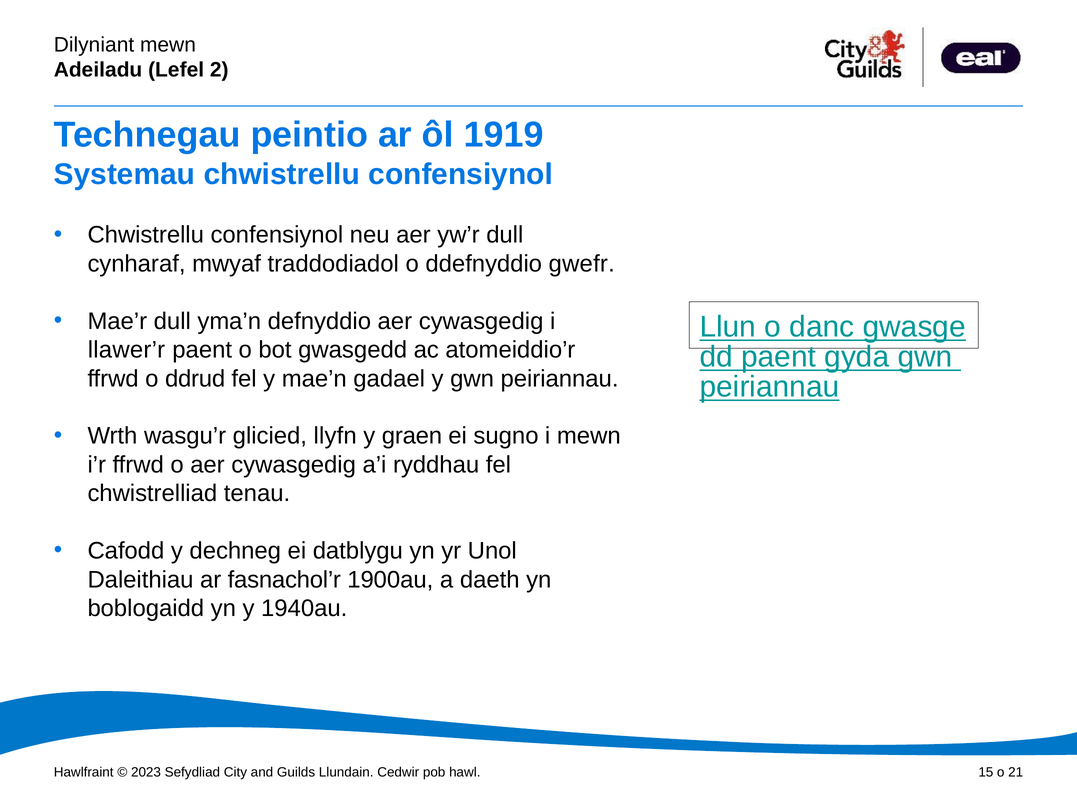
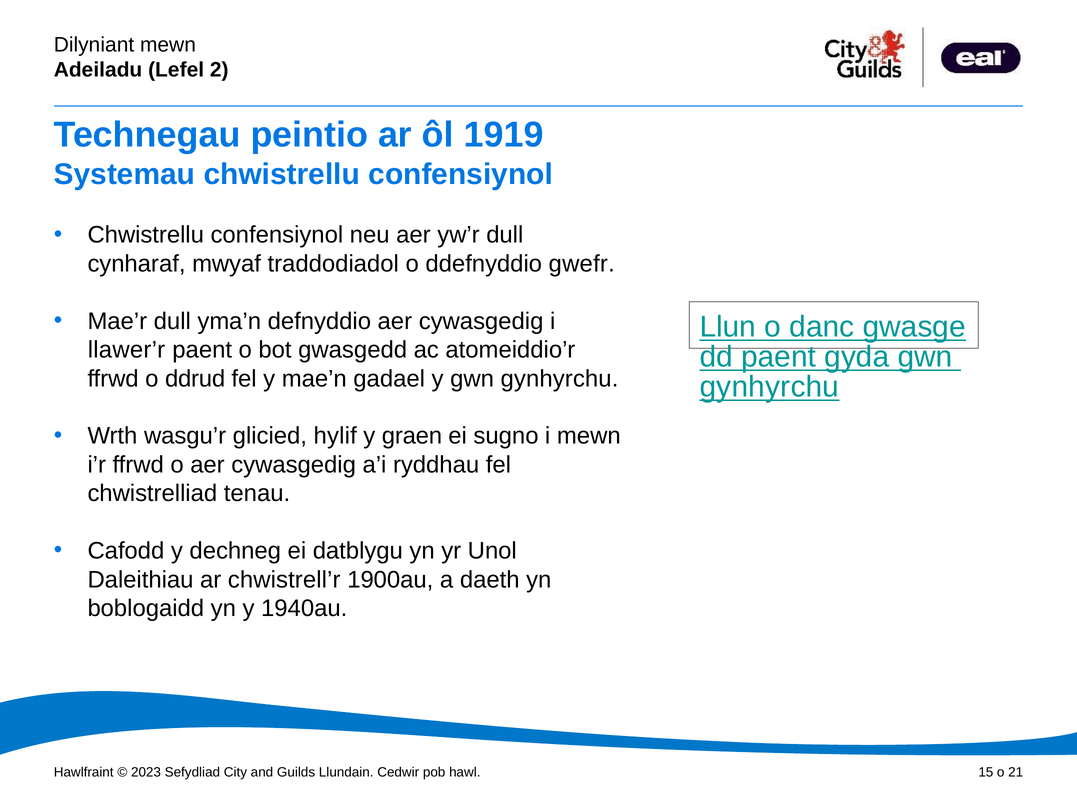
y gwn peiriannau: peiriannau -> gynhyrchu
peiriannau at (769, 387): peiriannau -> gynhyrchu
llyfn: llyfn -> hylif
fasnachol’r: fasnachol’r -> chwistrell’r
